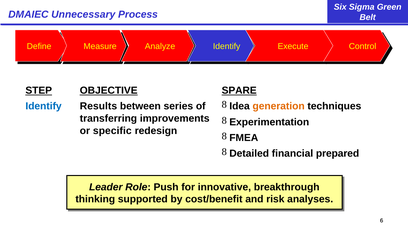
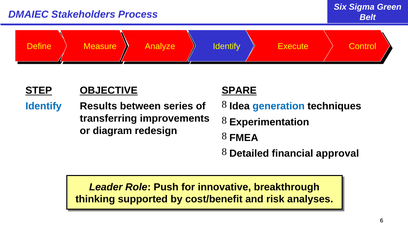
Unnecessary: Unnecessary -> Stakeholders
generation colour: orange -> blue
specific: specific -> diagram
prepared: prepared -> approval
